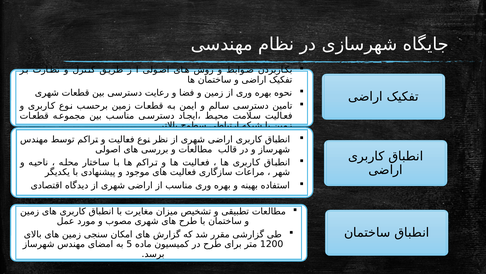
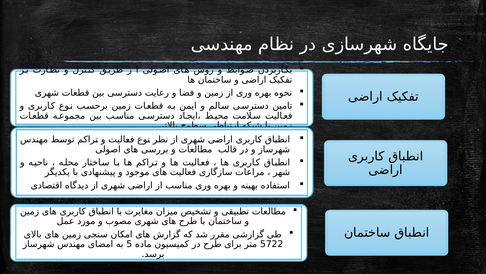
1200: 1200 -> 5722
